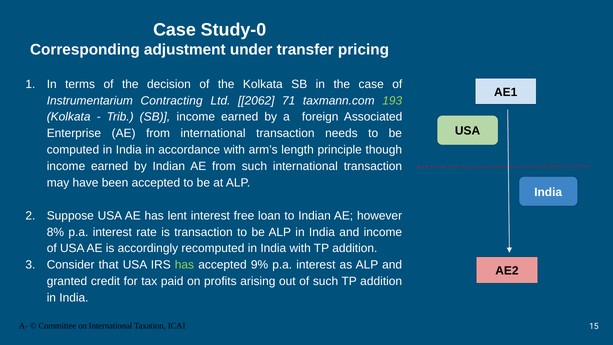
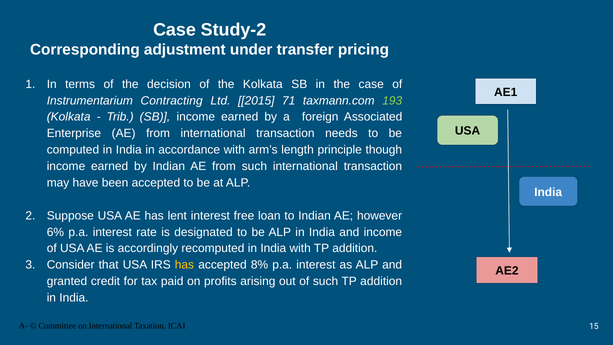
Study-0: Study-0 -> Study-2
2062: 2062 -> 2015
8%: 8% -> 6%
is transaction: transaction -> designated
has at (184, 265) colour: light green -> yellow
9%: 9% -> 8%
